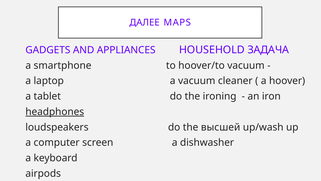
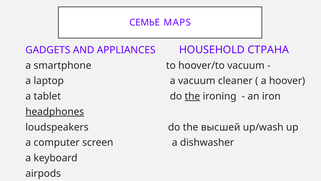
ДАЛЕЕ: ДАЛЕЕ -> СЕМЬЕ
ЗАДАЧА: ЗАДАЧА -> СТРАНА
the at (192, 96) underline: none -> present
